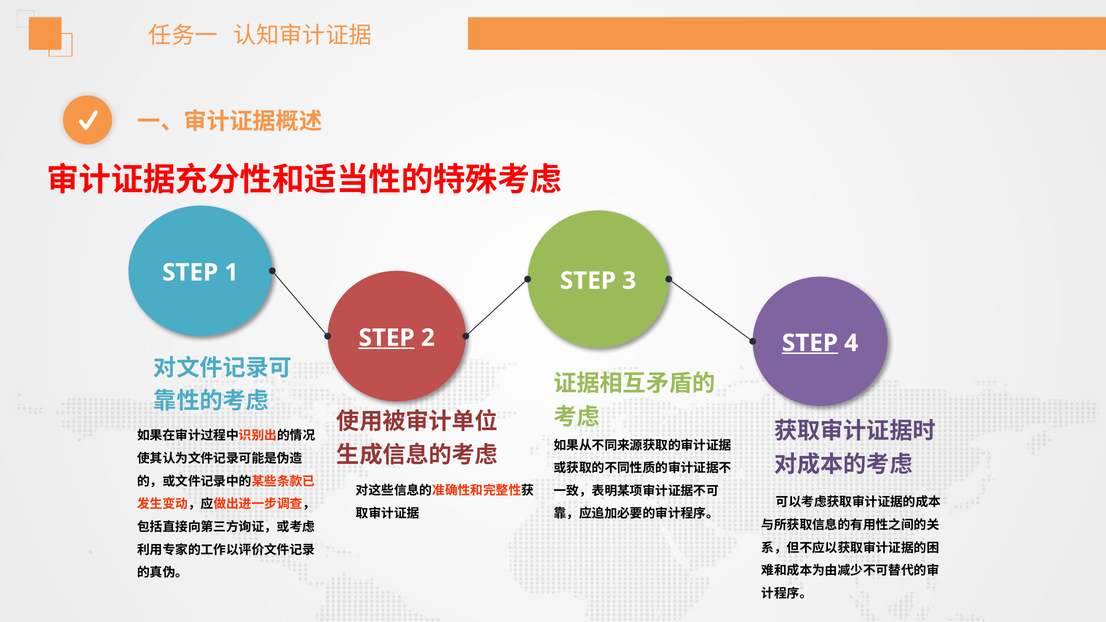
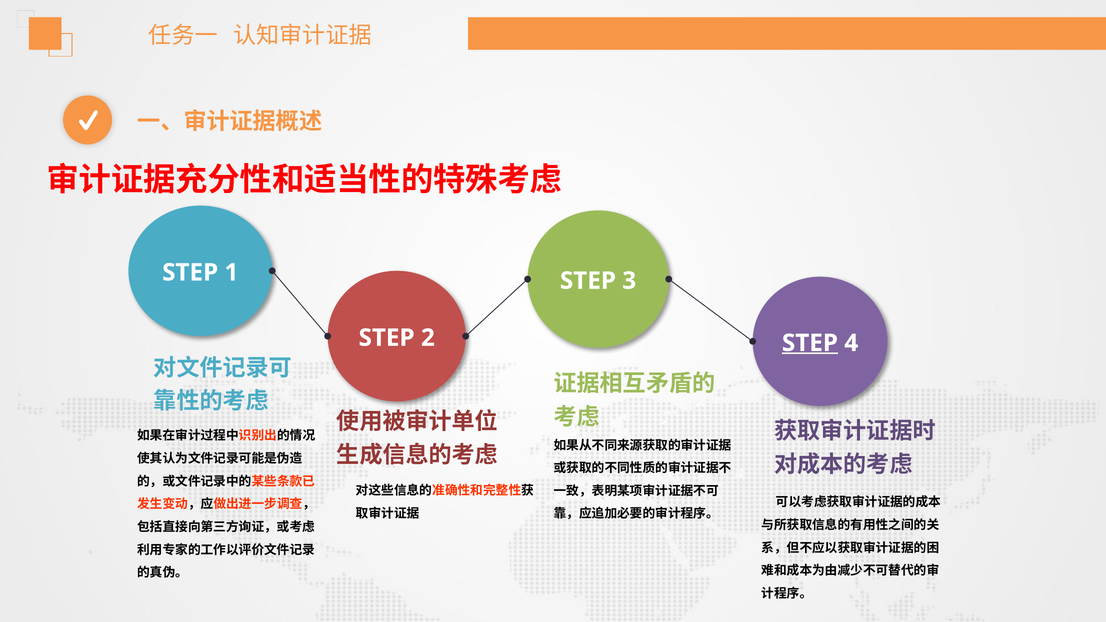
STEP at (387, 338) underline: present -> none
